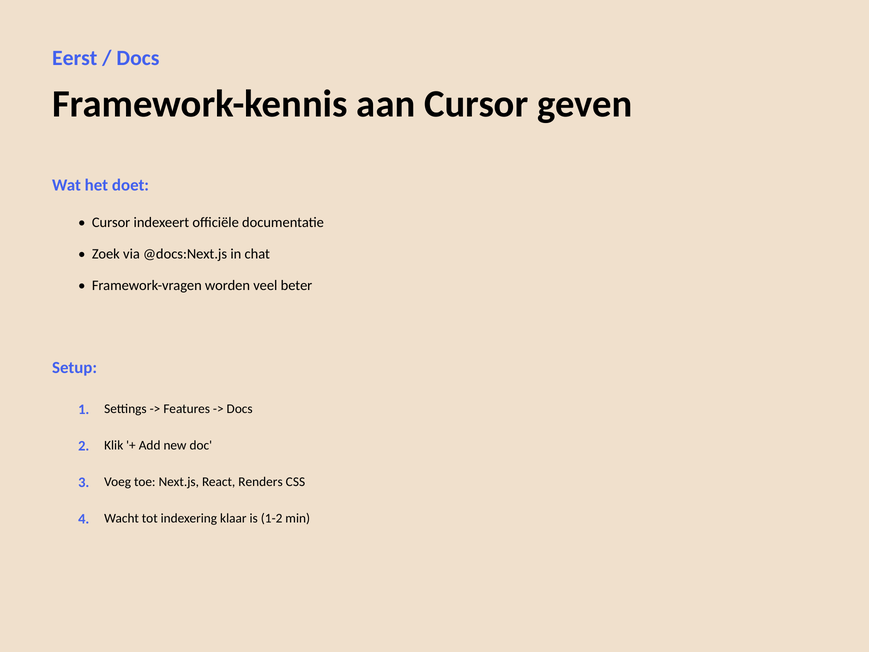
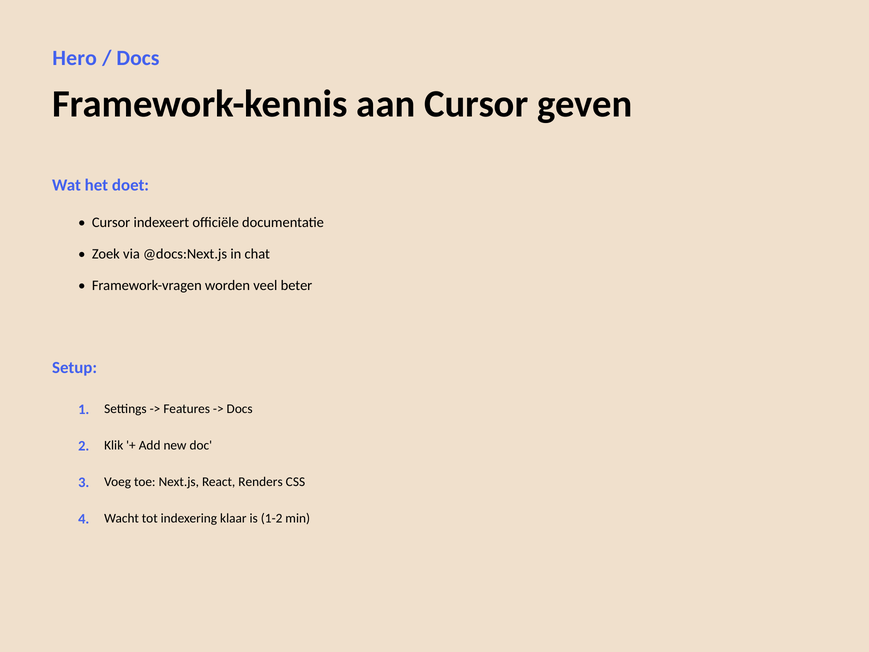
Eerst: Eerst -> Hero
